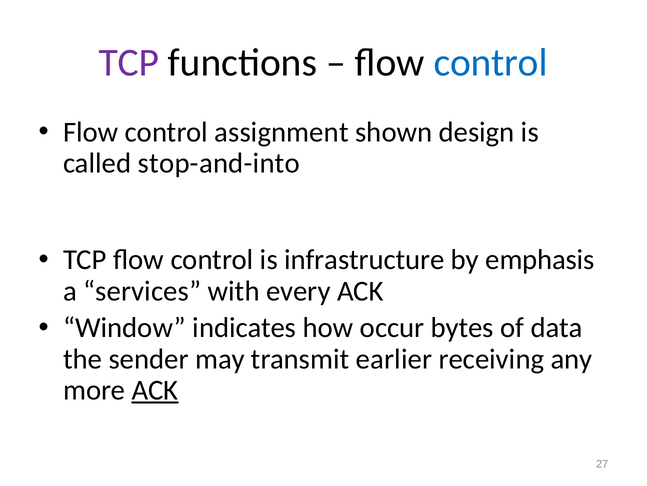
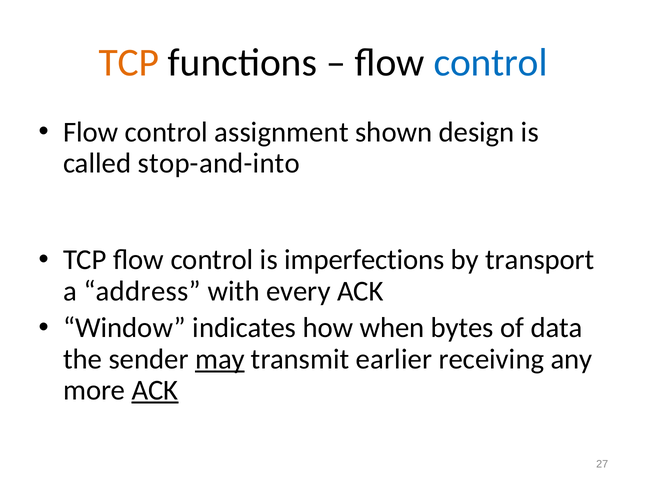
TCP at (129, 63) colour: purple -> orange
infrastructure: infrastructure -> imperfections
emphasis: emphasis -> transport
services: services -> address
occur: occur -> when
may underline: none -> present
